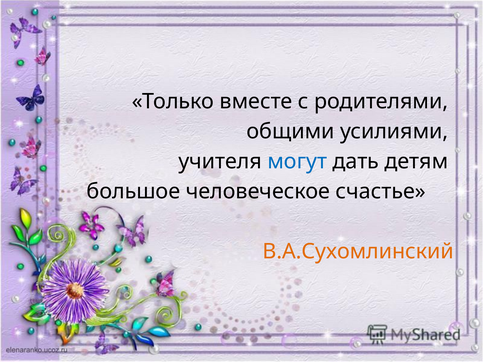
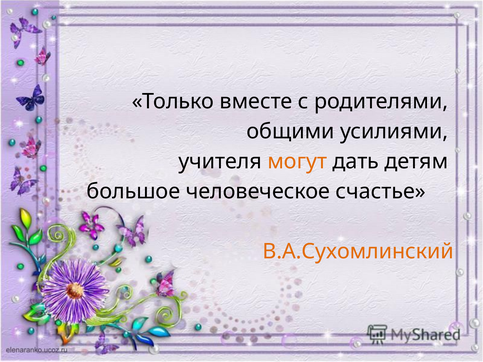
могут colour: blue -> orange
